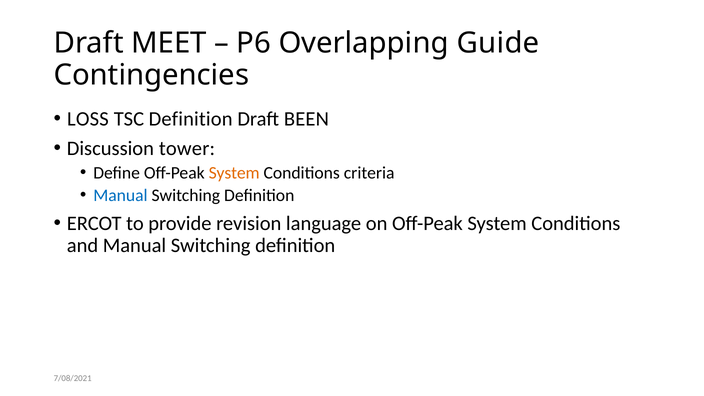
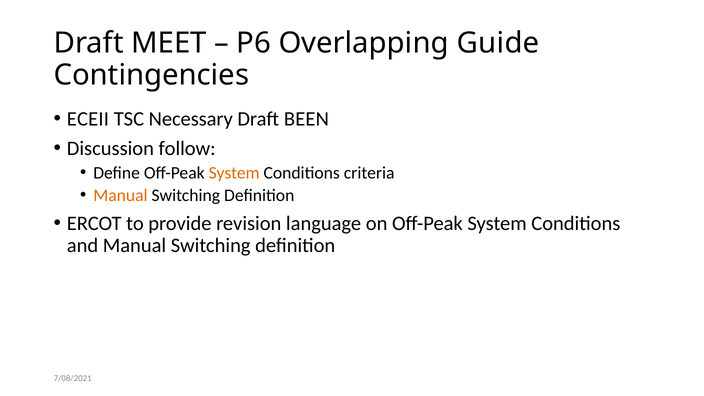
LOSS: LOSS -> ECEII
TSC Definition: Definition -> Necessary
tower: tower -> follow
Manual at (120, 195) colour: blue -> orange
